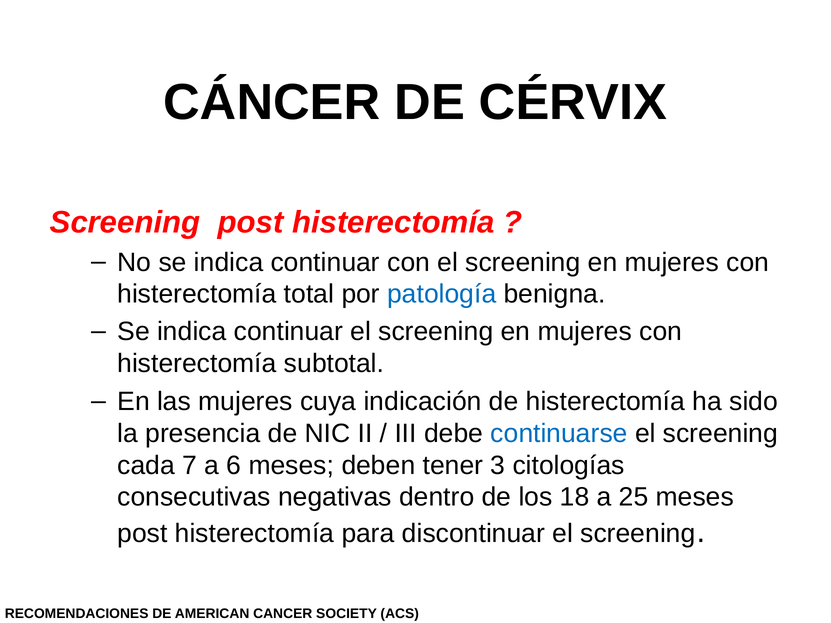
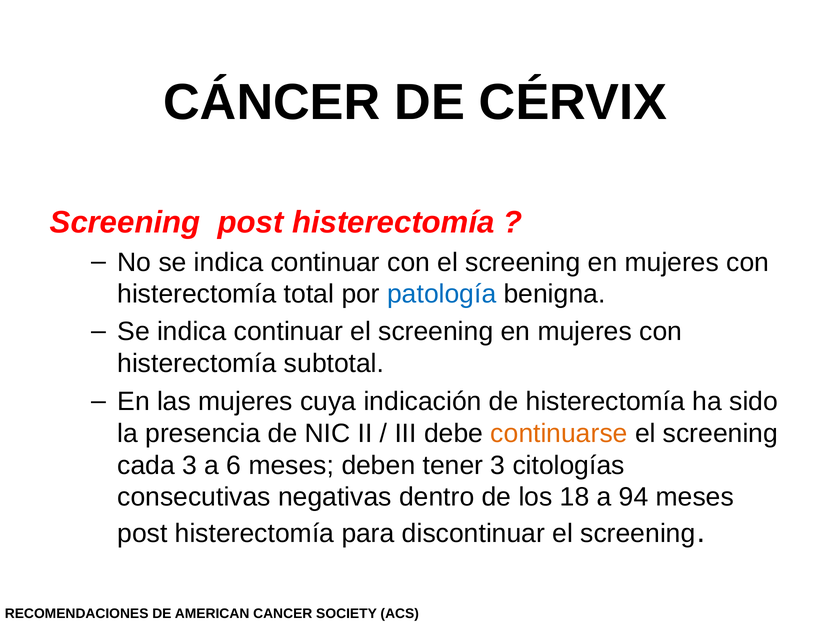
continuarse colour: blue -> orange
cada 7: 7 -> 3
25: 25 -> 94
